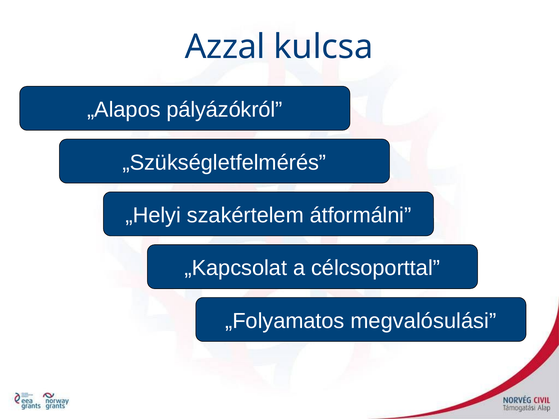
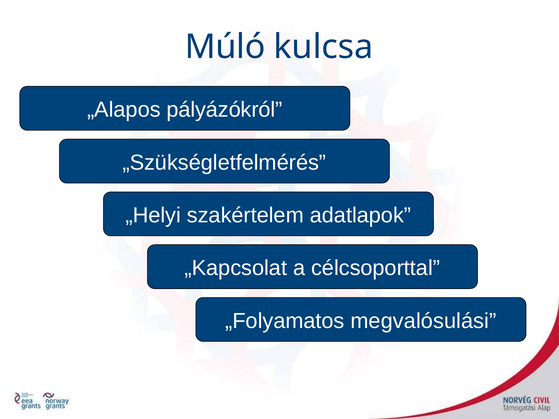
Azzal: Azzal -> Múló
átformálni: átformálni -> adatlapok
